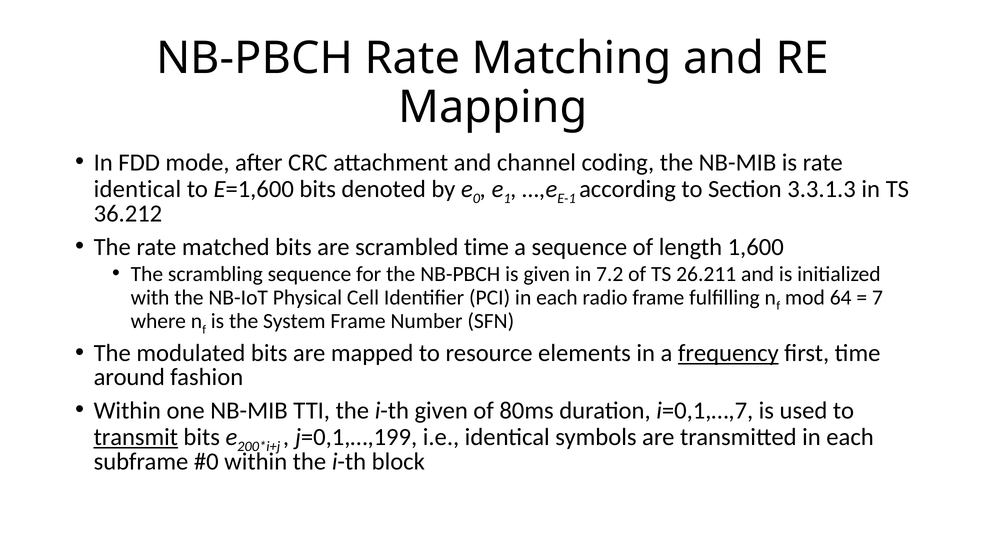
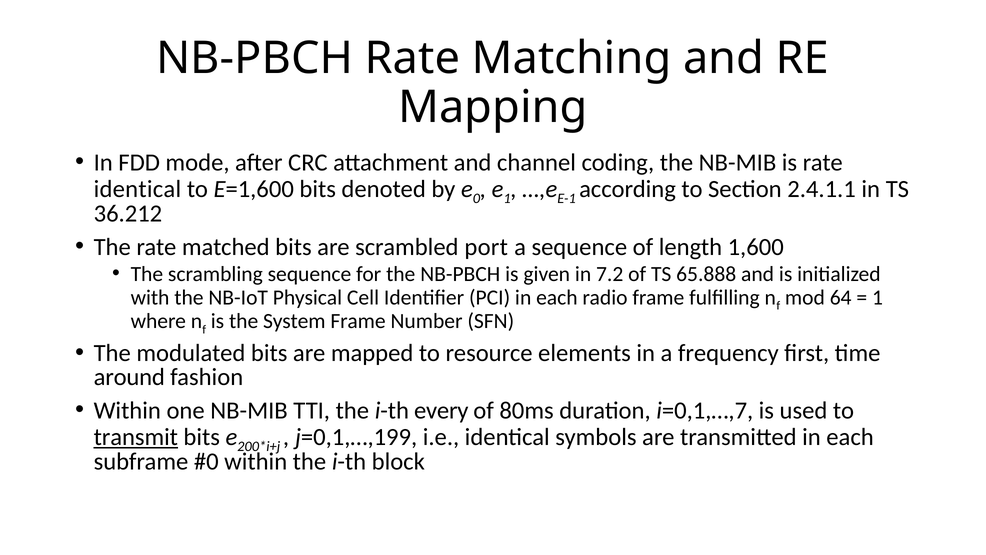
3.3.1.3: 3.3.1.3 -> 2.4.1.1
scrambled time: time -> port
26.211: 26.211 -> 65.888
7 at (877, 297): 7 -> 1
frequency underline: present -> none
i-th given: given -> every
